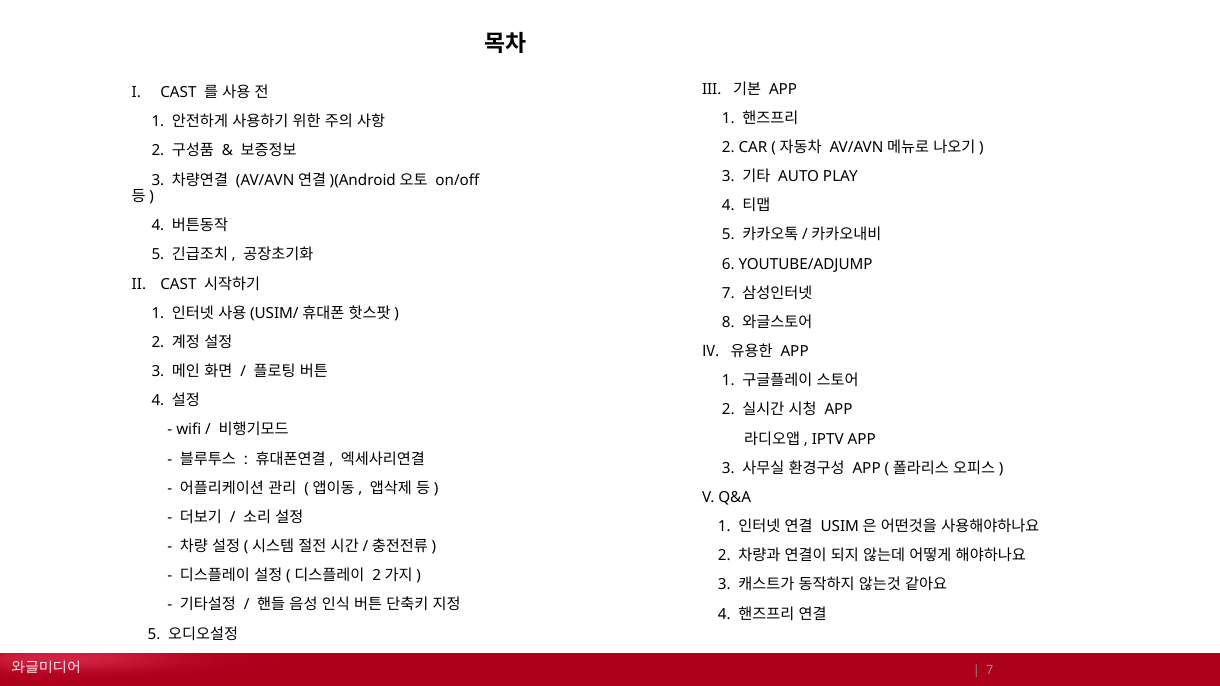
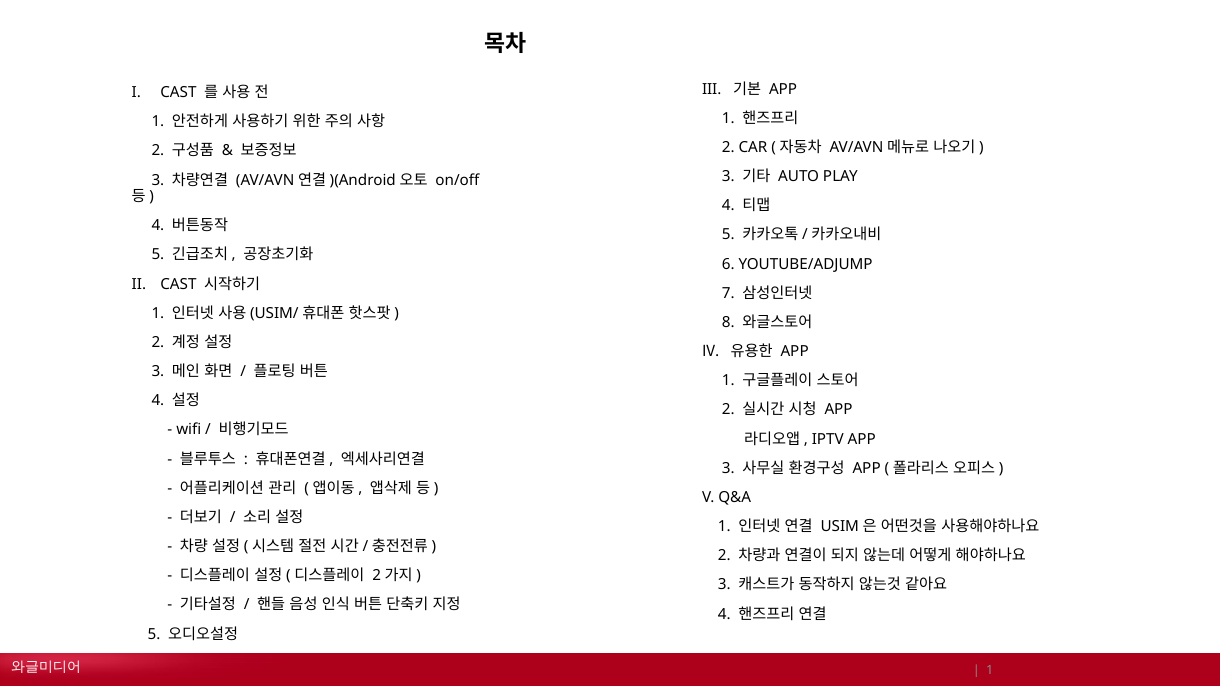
7 at (990, 670): 7 -> 1
